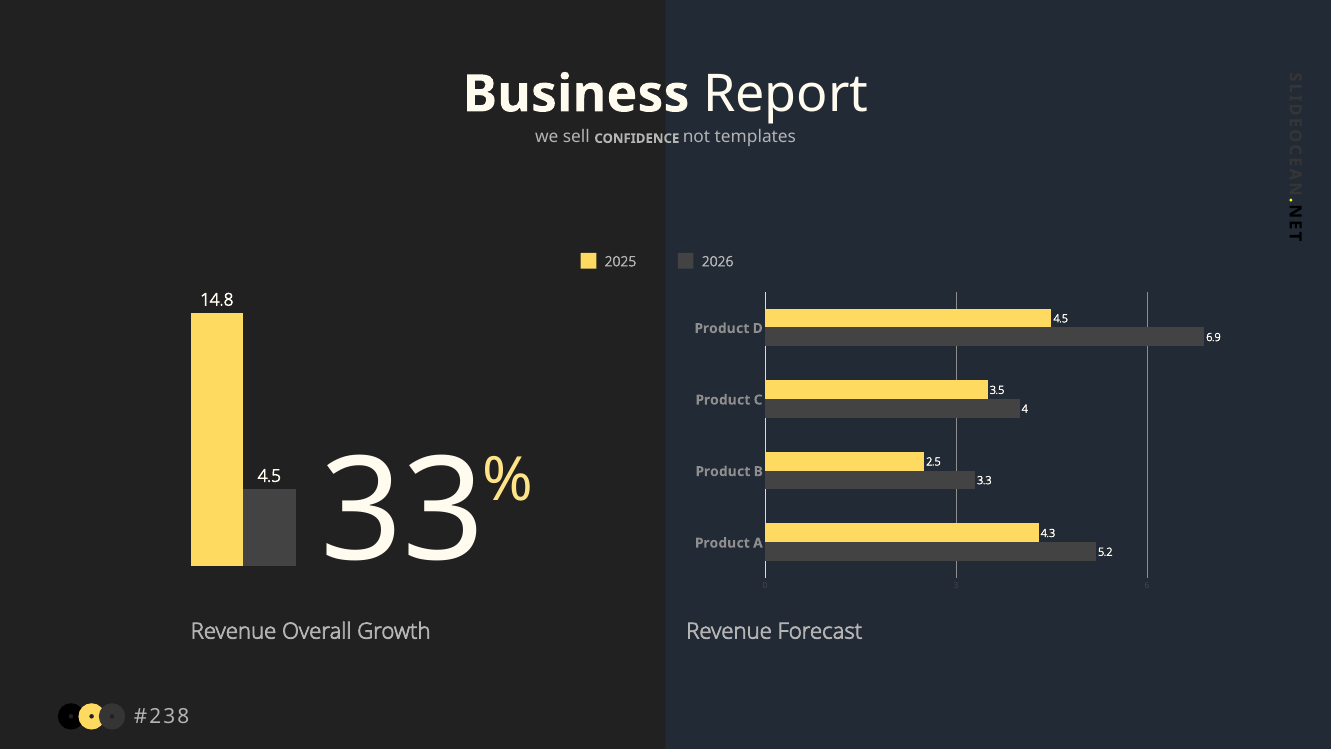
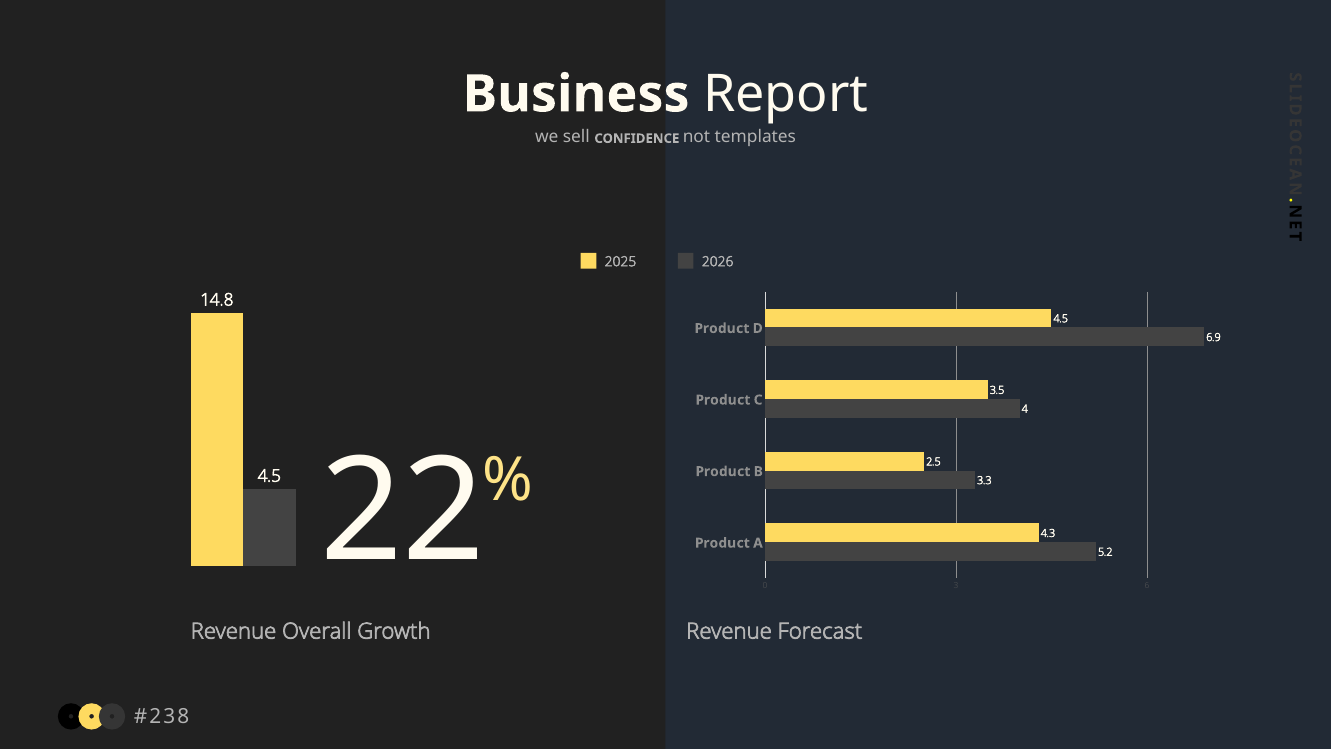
33: 33 -> 22
